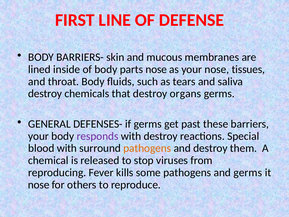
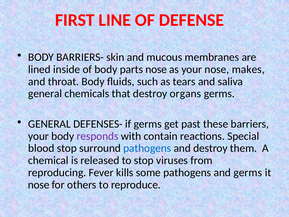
tissues: tissues -> makes
destroy at (45, 94): destroy -> general
with destroy: destroy -> contain
blood with: with -> stop
pathogens at (147, 148) colour: orange -> blue
